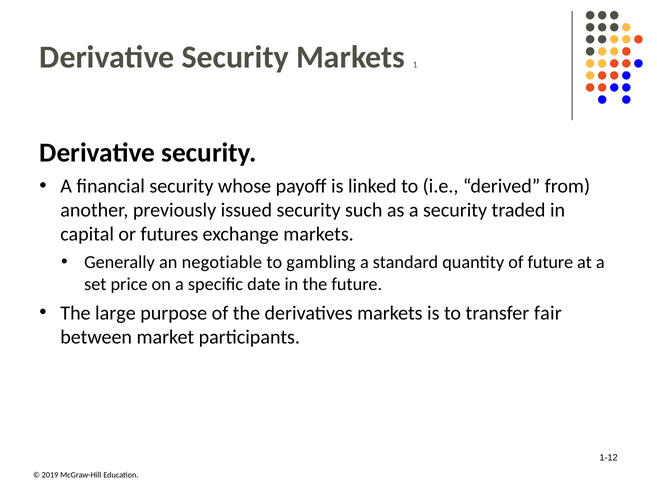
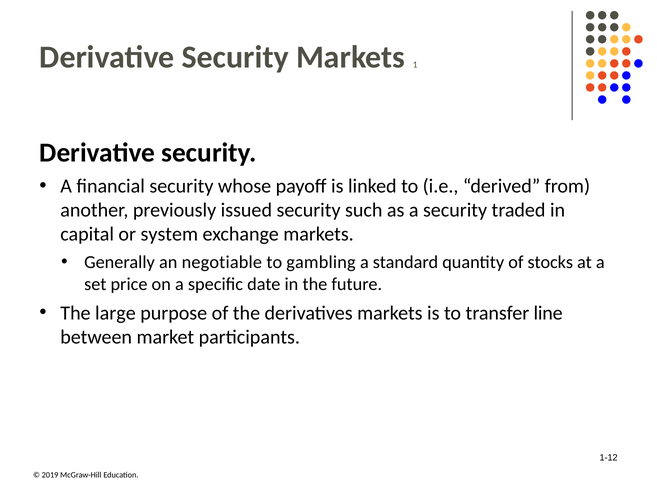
futures: futures -> system
of future: future -> stocks
fair: fair -> line
